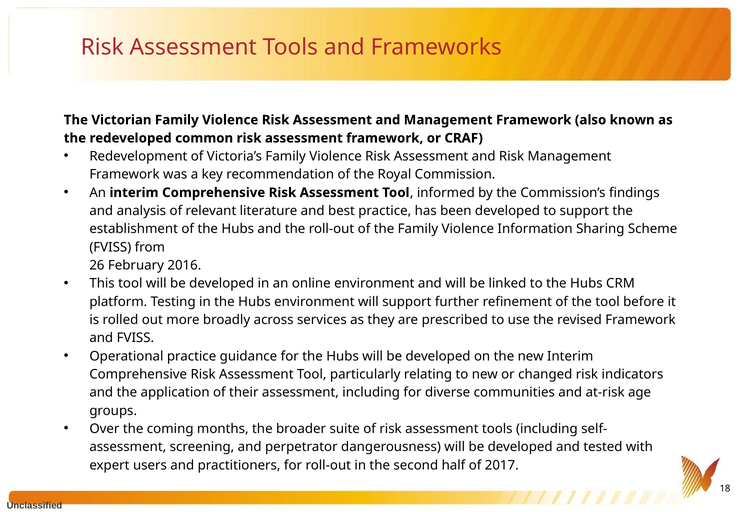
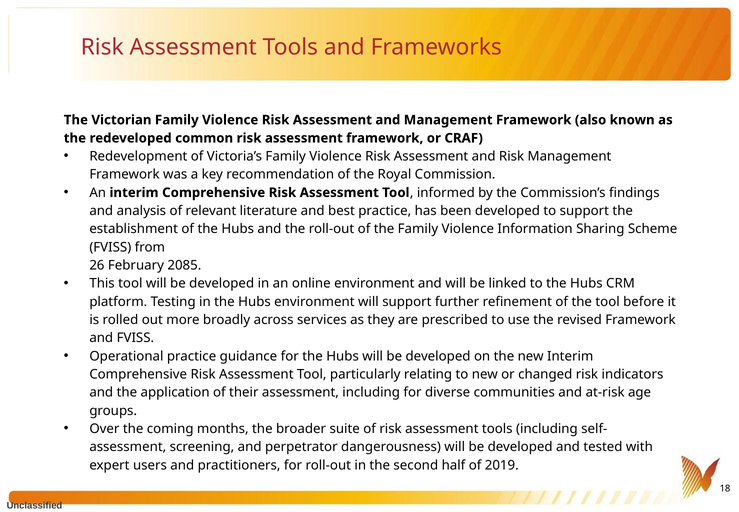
2016: 2016 -> 2085
2017: 2017 -> 2019
